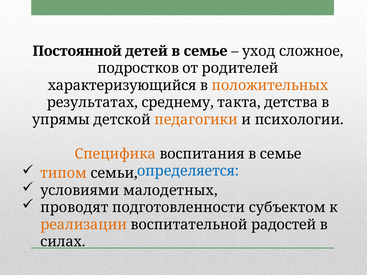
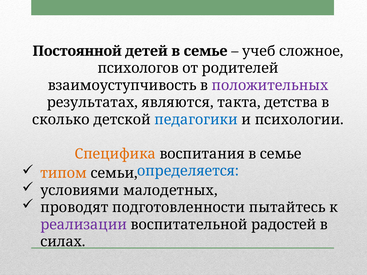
уход: уход -> учеб
подростков: подростков -> психологов
характеризующийся: характеризующийся -> взаимоуступчивость
положительных colour: orange -> purple
среднему: среднему -> являются
упрямы: упрямы -> сколько
педагогики colour: orange -> blue
субъектом: субъектом -> пытайтесь
реализации colour: orange -> purple
